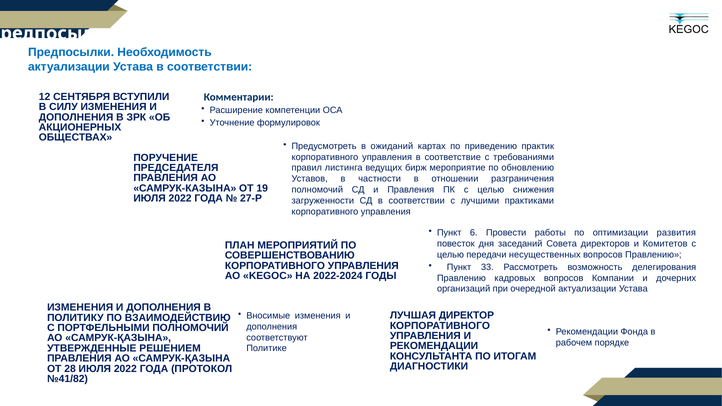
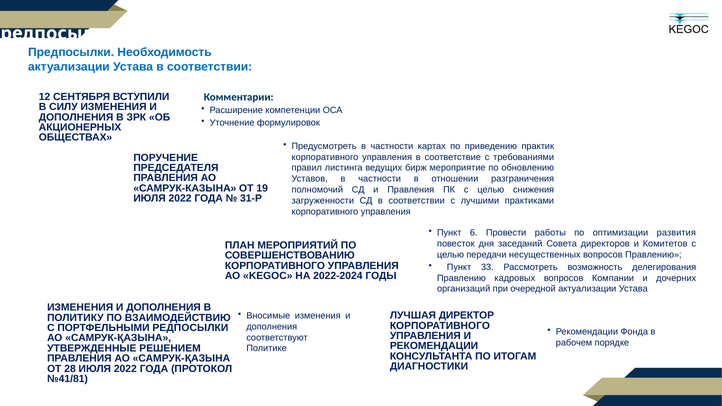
Предусмотреть в ожиданий: ожиданий -> частности
27-Р: 27-Р -> 31-Р
ПОРТФЕЛЬНЫМИ ПОЛНОМОЧИЙ: ПОЛНОМОЧИЙ -> РЕДПОСЫЛКИ
№41/82: №41/82 -> №41/81
